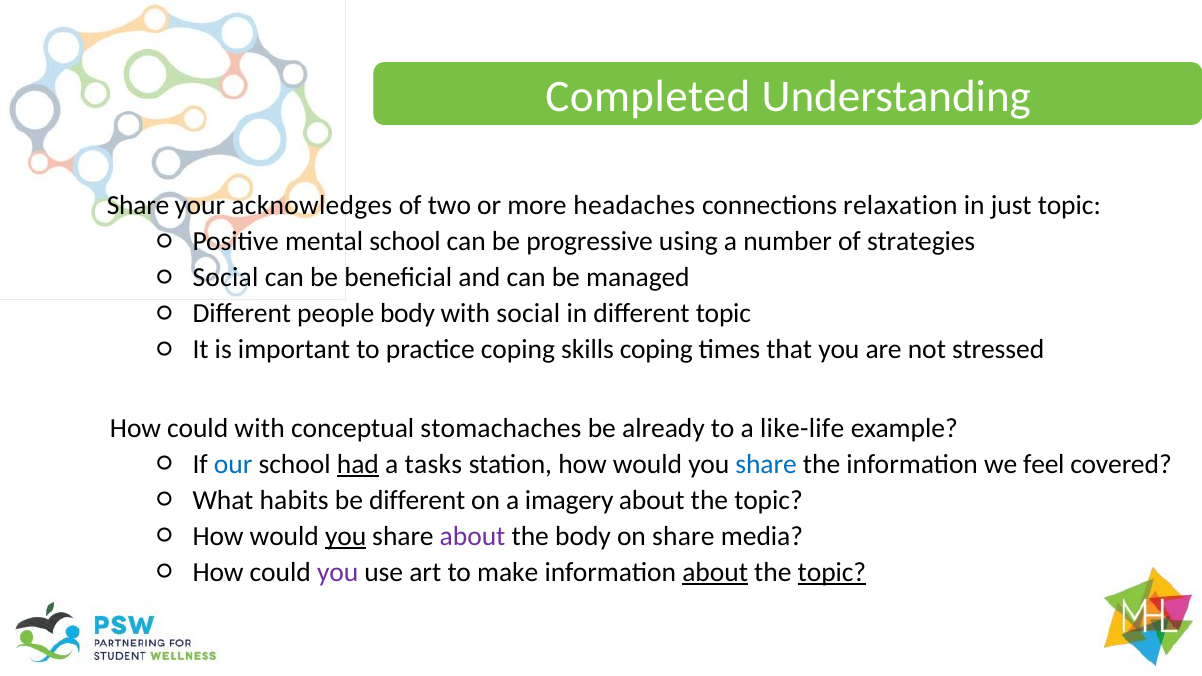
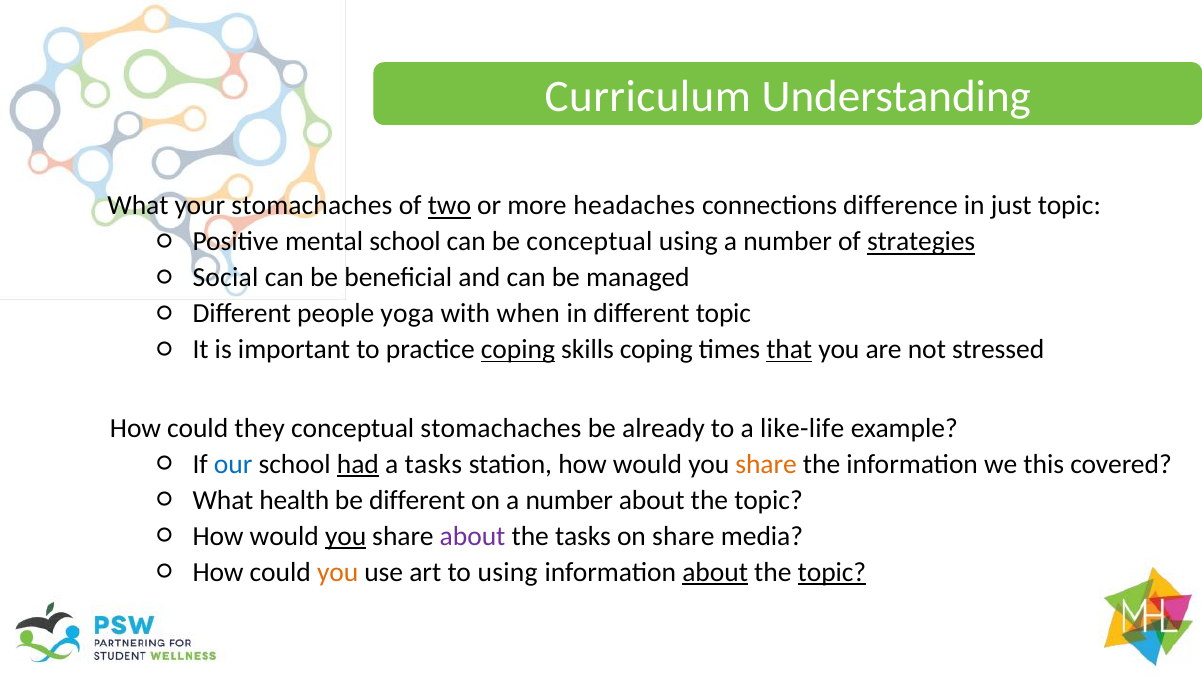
Completed: Completed -> Curriculum
Share at (138, 206): Share -> What
your acknowledges: acknowledges -> stomachaches
two underline: none -> present
relaxation: relaxation -> difference
be progressive: progressive -> conceptual
strategies underline: none -> present
people body: body -> yoga
with social: social -> when
coping at (518, 350) underline: none -> present
that underline: none -> present
could with: with -> they
share at (766, 464) colour: blue -> orange
feel: feel -> this
habits: habits -> health
on a imagery: imagery -> number
the body: body -> tasks
you at (338, 572) colour: purple -> orange
to make: make -> using
